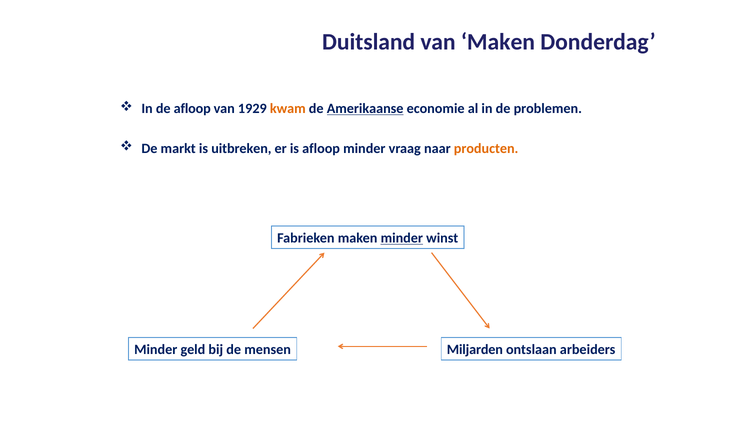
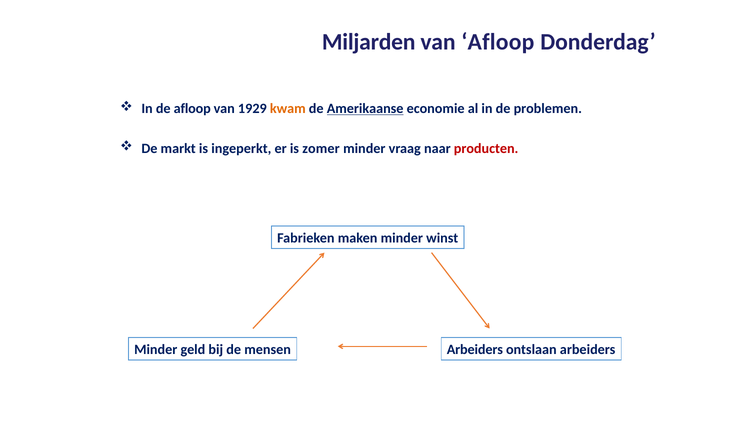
Duitsland: Duitsland -> Miljarden
van Maken: Maken -> Afloop
uitbreken: uitbreken -> ingeperkt
is afloop: afloop -> zomer
producten colour: orange -> red
minder at (402, 238) underline: present -> none
Miljarden at (475, 350): Miljarden -> Arbeiders
